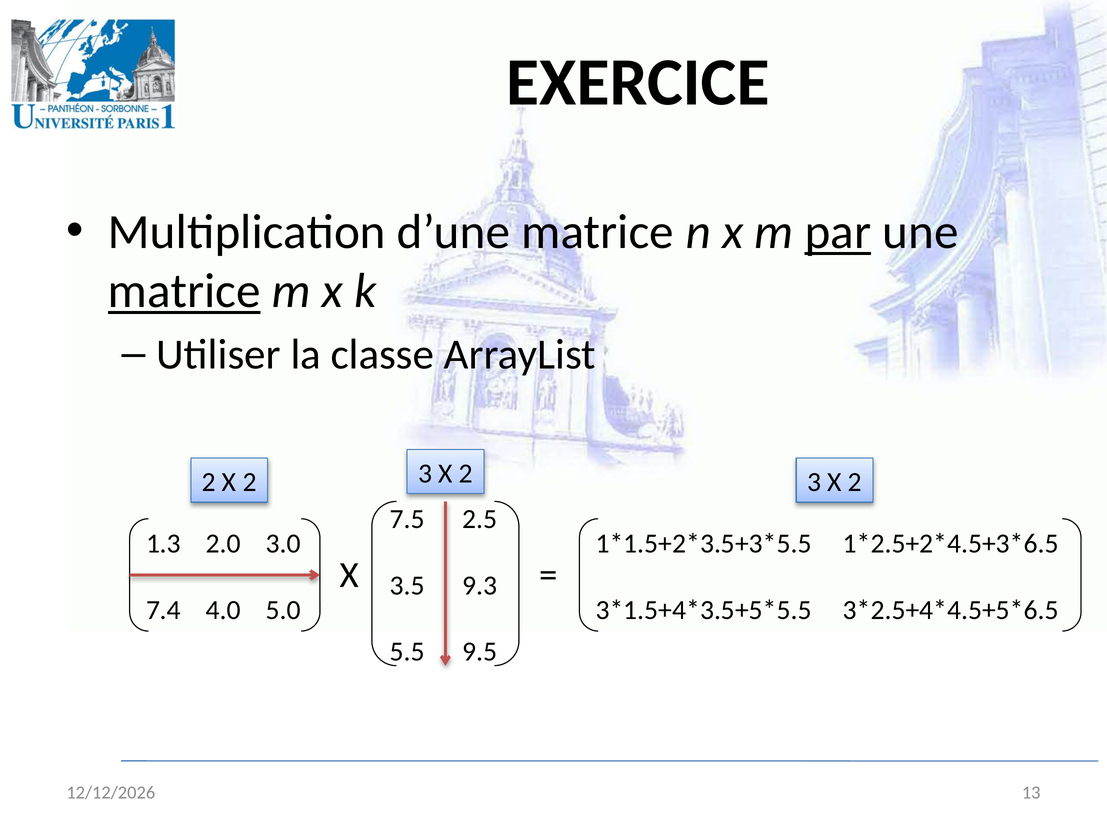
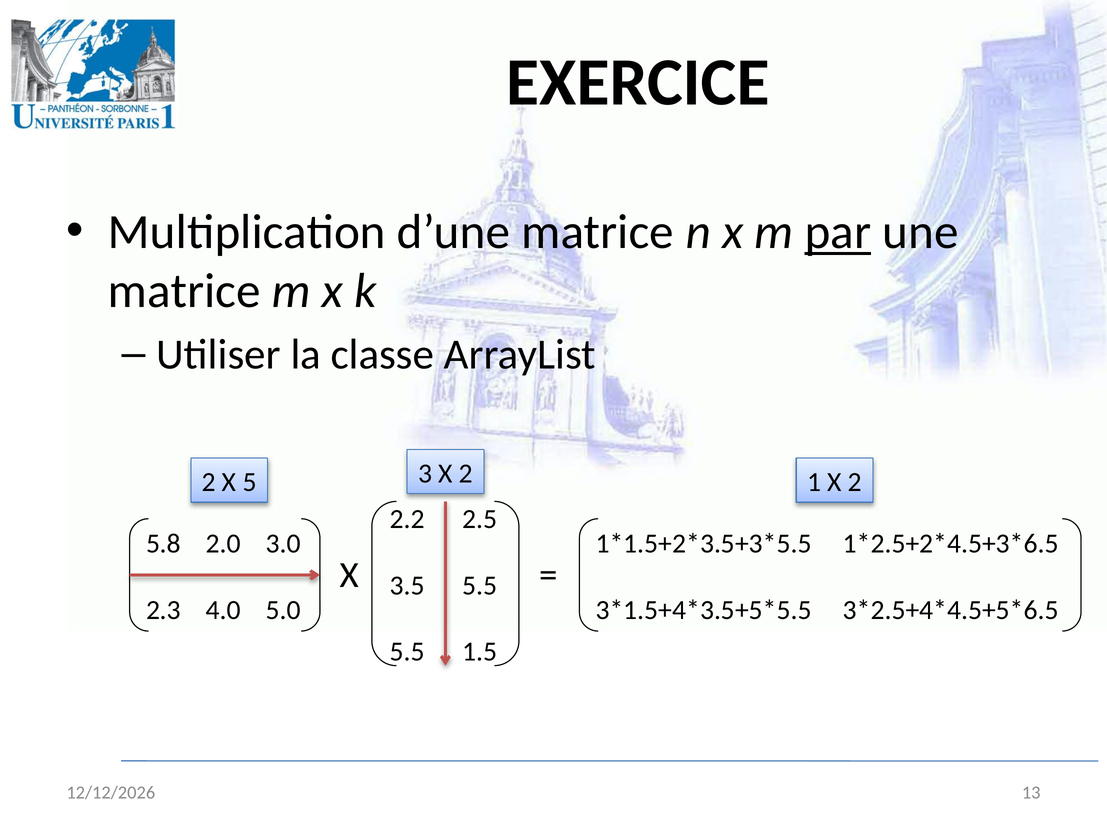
matrice at (184, 291) underline: present -> none
2 X 2: 2 -> 5
3 X 2 3: 3 -> 1
7.5: 7.5 -> 2.2
1.3: 1.3 -> 5.8
3.5 9.3: 9.3 -> 5.5
7.4: 7.4 -> 2.3
9.5: 9.5 -> 1.5
